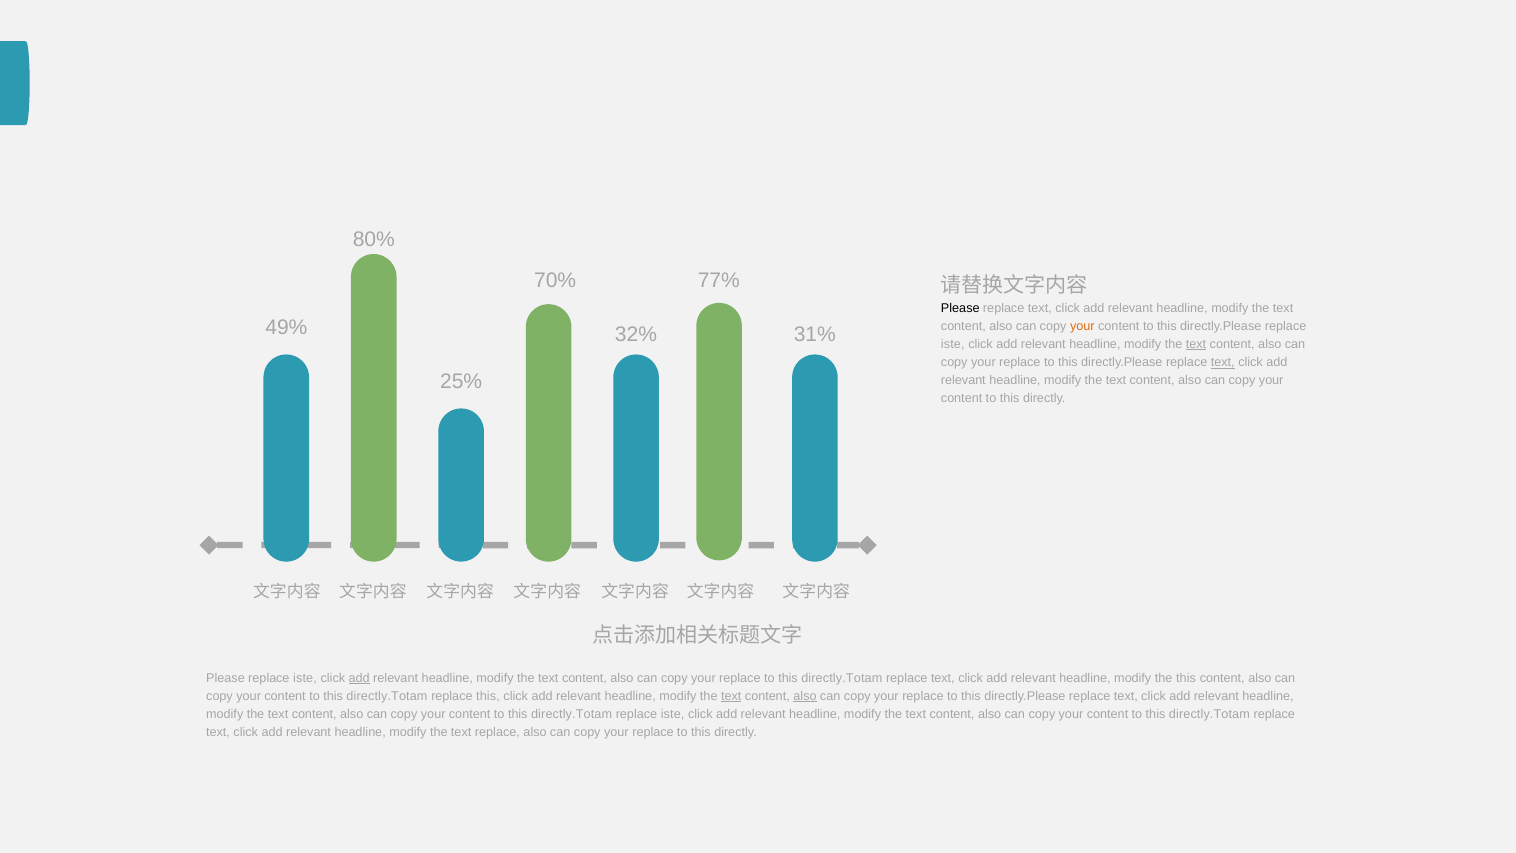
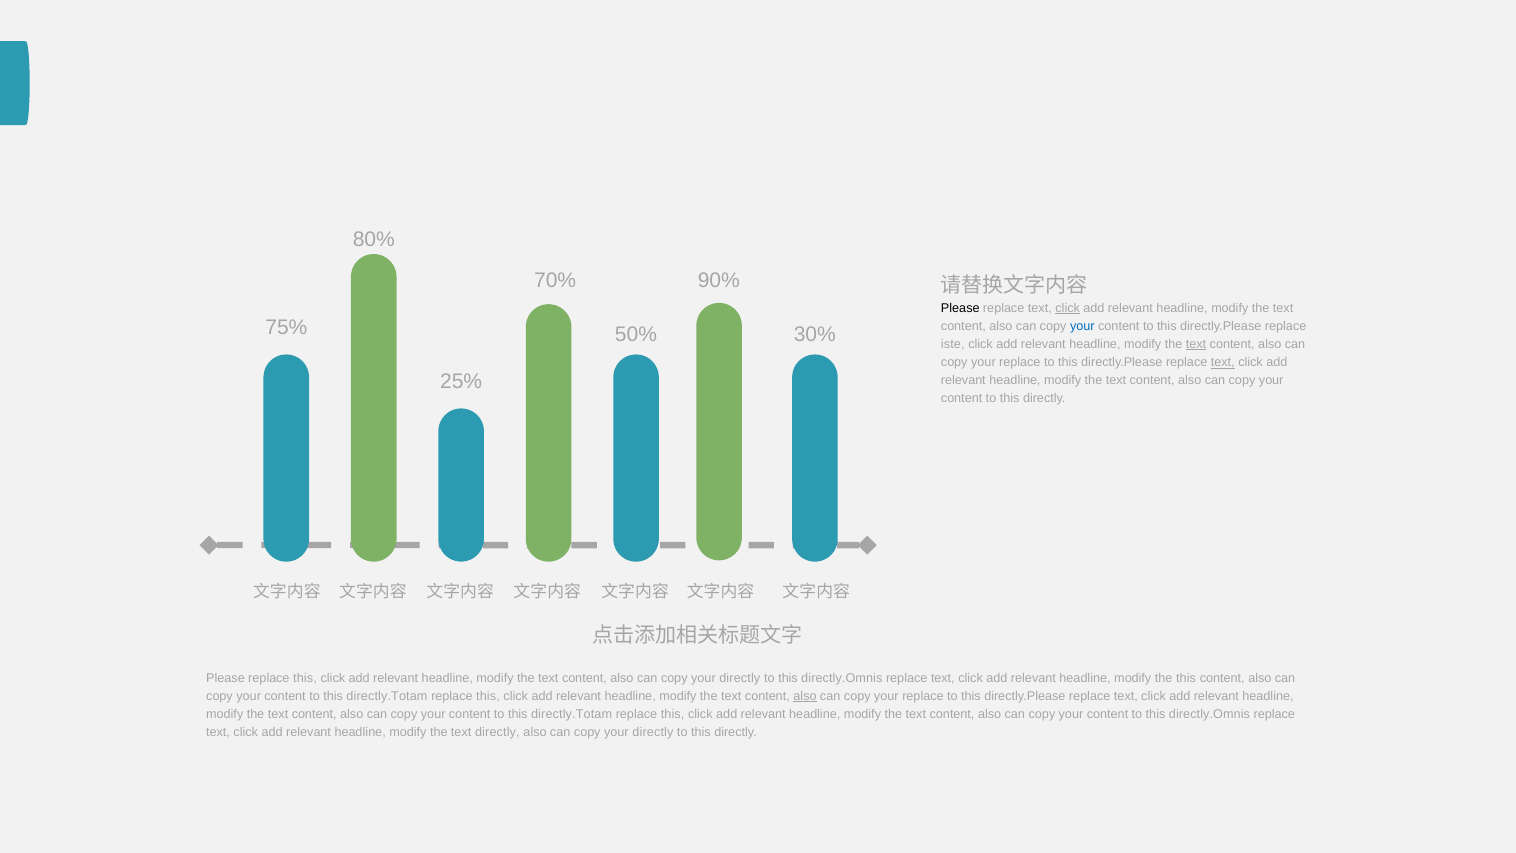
77%: 77% -> 90%
click at (1068, 308) underline: none -> present
49%: 49% -> 75%
your at (1082, 326) colour: orange -> blue
32%: 32% -> 50%
31%: 31% -> 30%
Please replace iste: iste -> this
add at (359, 678) underline: present -> none
replace at (740, 678): replace -> directly
directly.Totam at (842, 678): directly.Totam -> directly.Omnis
text at (731, 696) underline: present -> none
iste at (673, 714): iste -> this
directly.Totam at (1209, 714): directly.Totam -> directly.Omnis
text replace: replace -> directly
replace at (653, 732): replace -> directly
